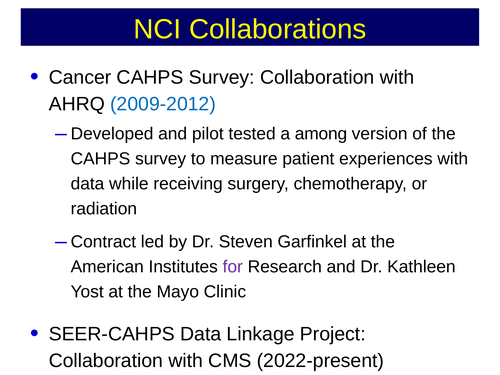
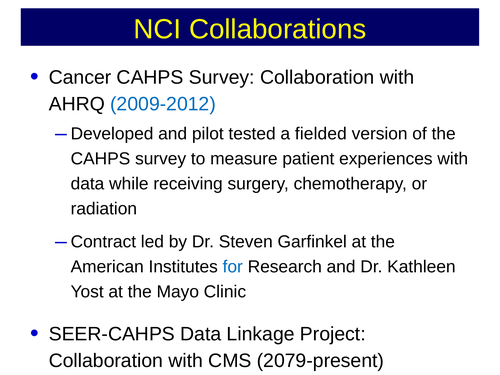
among: among -> fielded
for colour: purple -> blue
2022-present: 2022-present -> 2079-present
